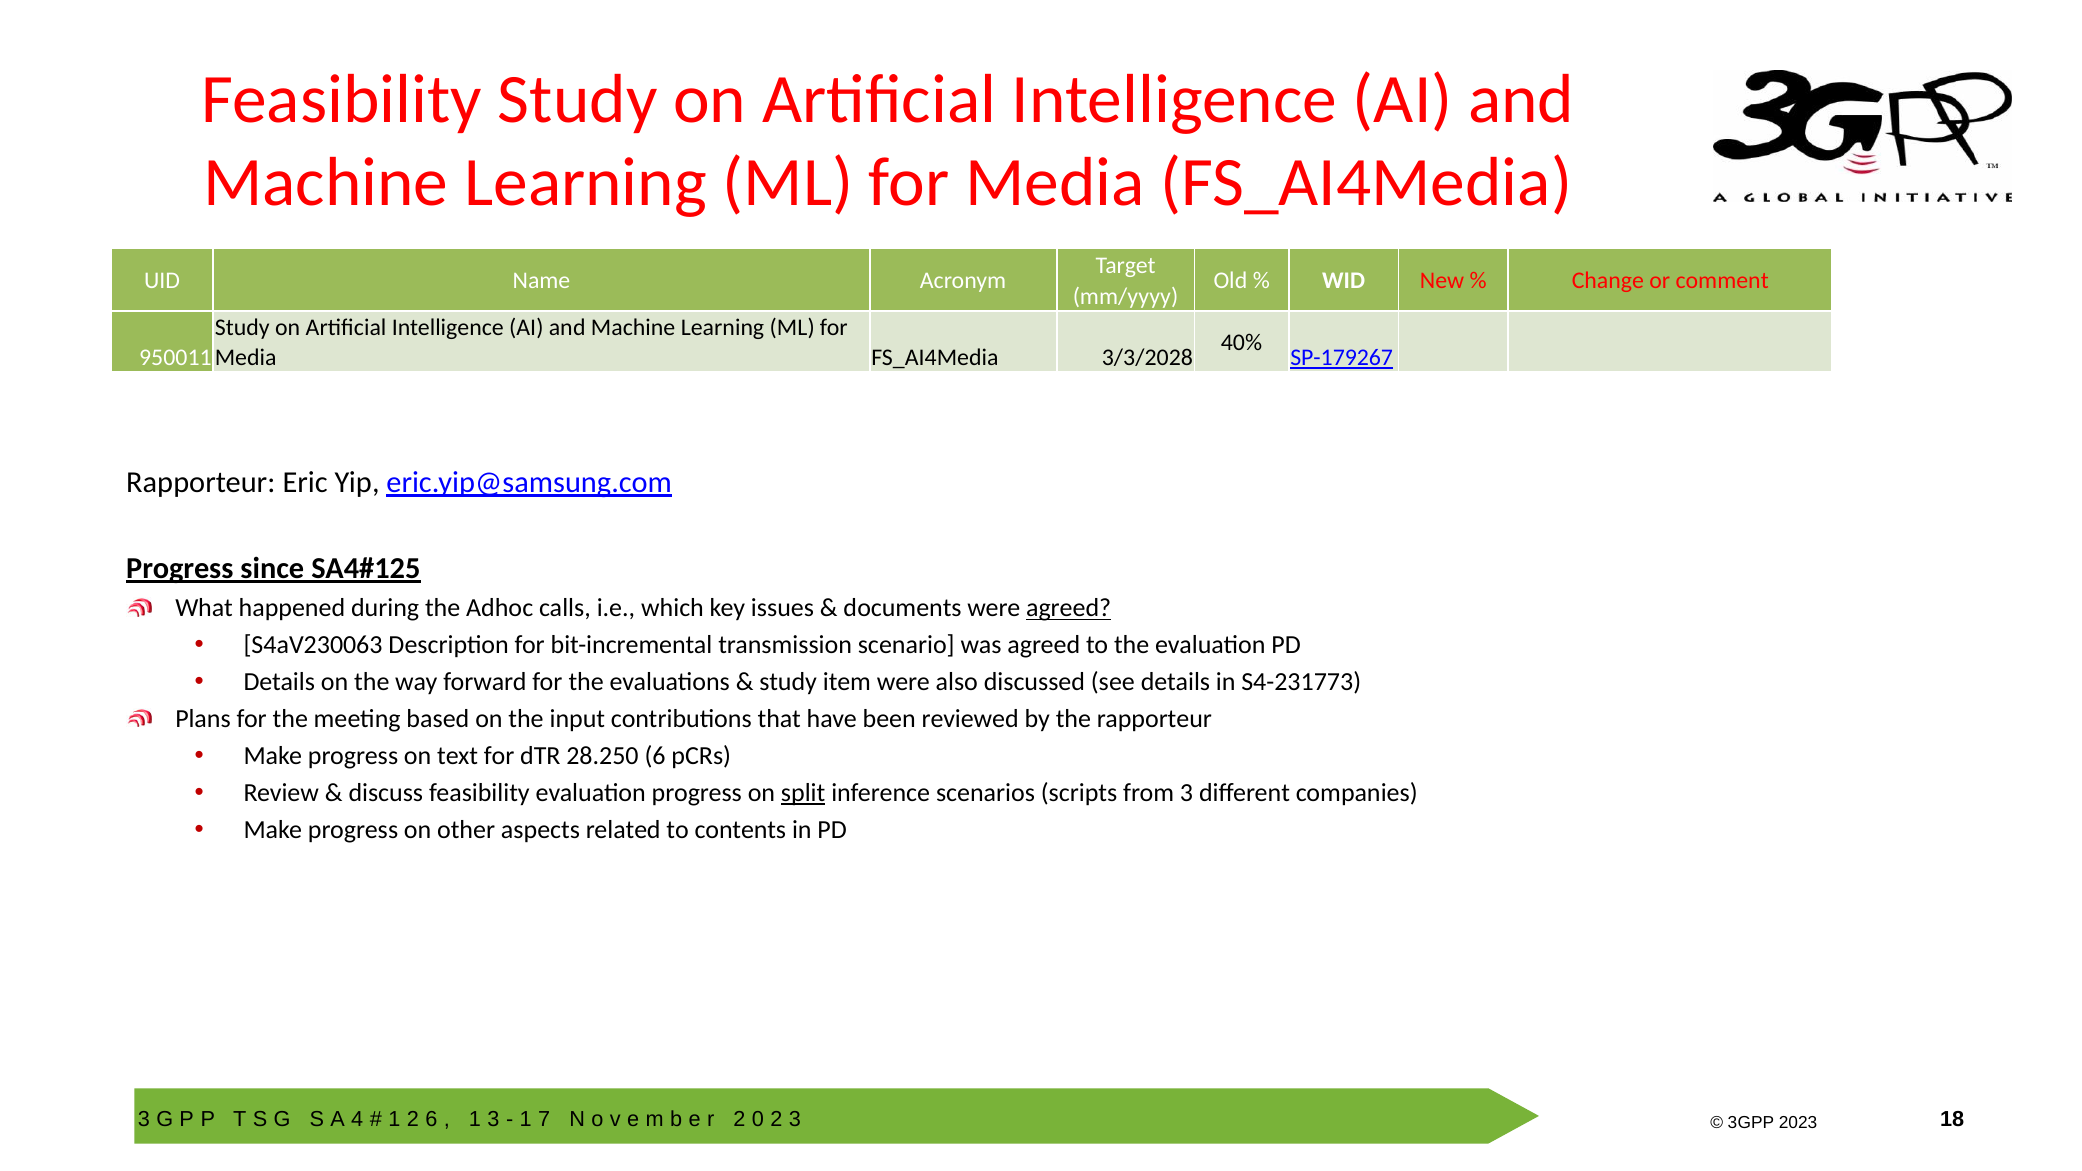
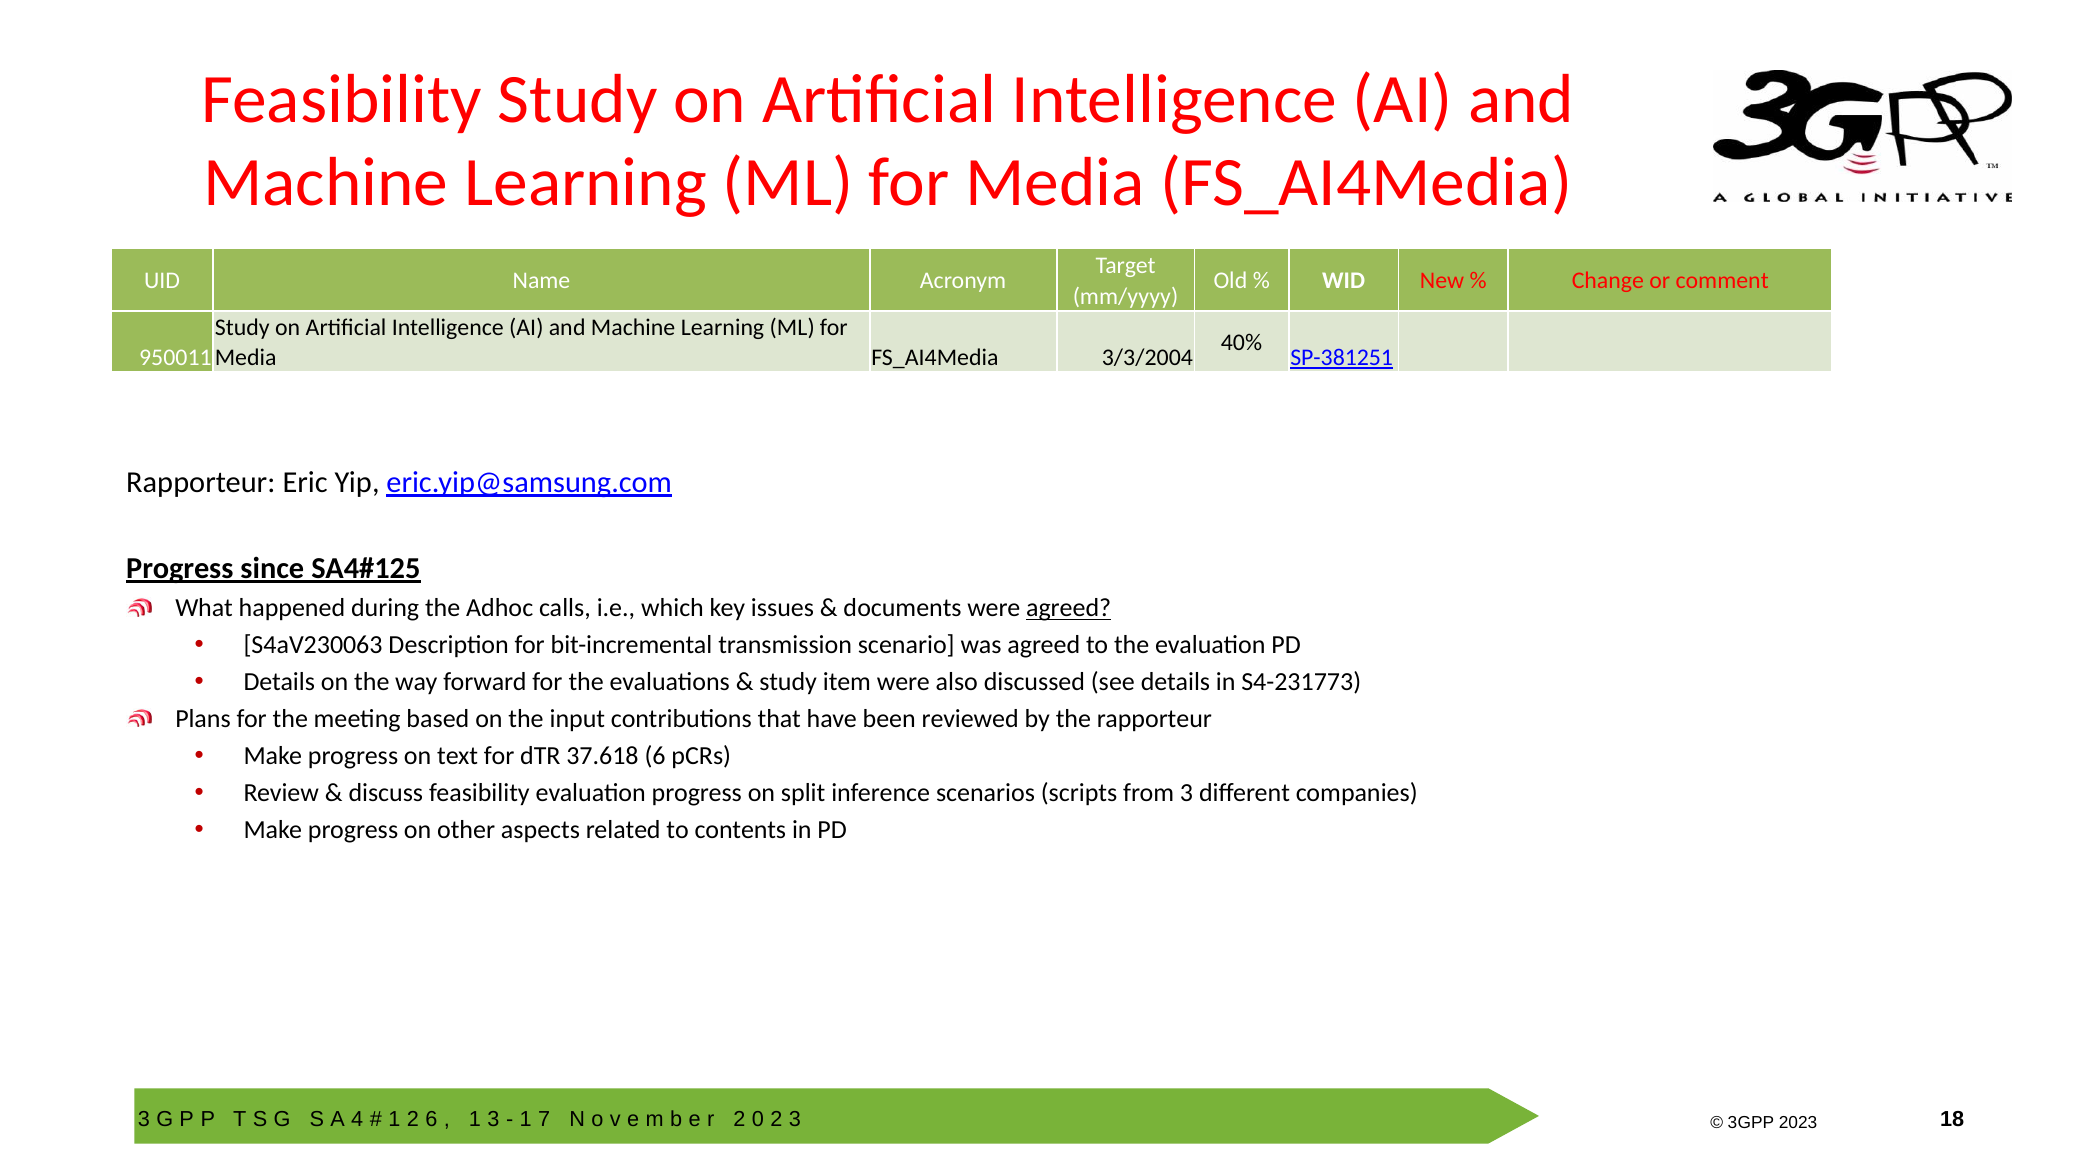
3/3/2028: 3/3/2028 -> 3/3/2004
SP-179267: SP-179267 -> SP-381251
28.250: 28.250 -> 37.618
split underline: present -> none
